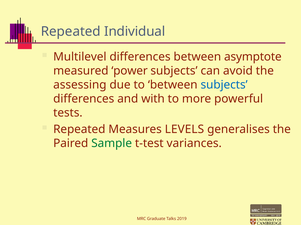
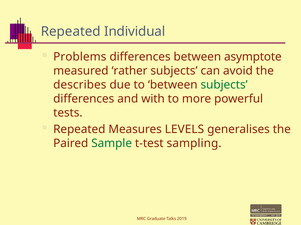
Multilevel: Multilevel -> Problems
power: power -> rather
assessing: assessing -> describes
subjects at (224, 85) colour: blue -> green
variances: variances -> sampling
